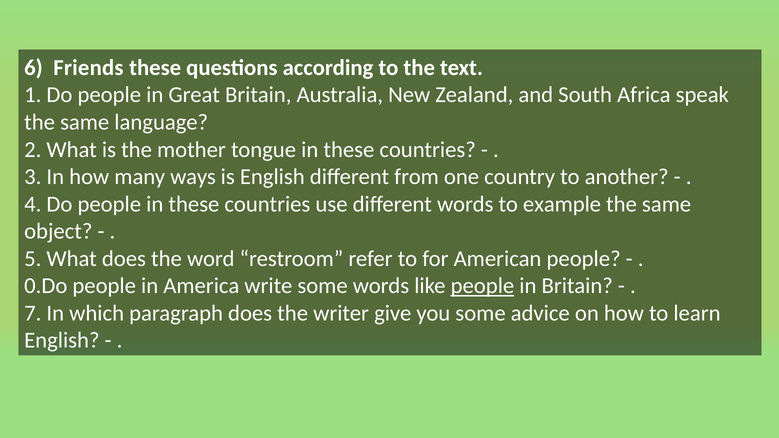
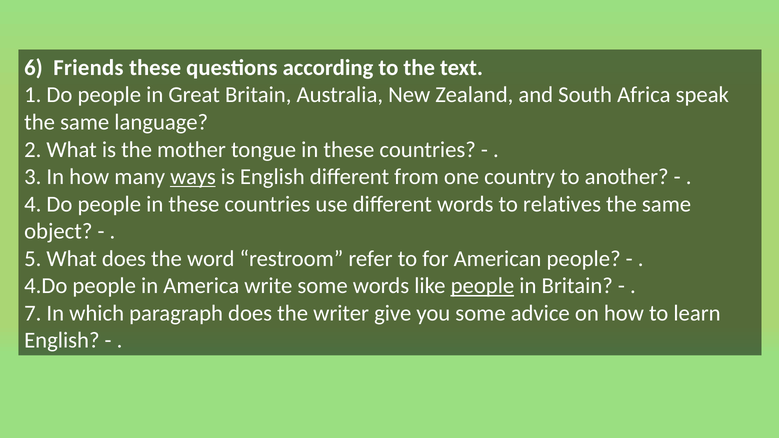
ways underline: none -> present
example: example -> relatives
0.Do: 0.Do -> 4.Do
